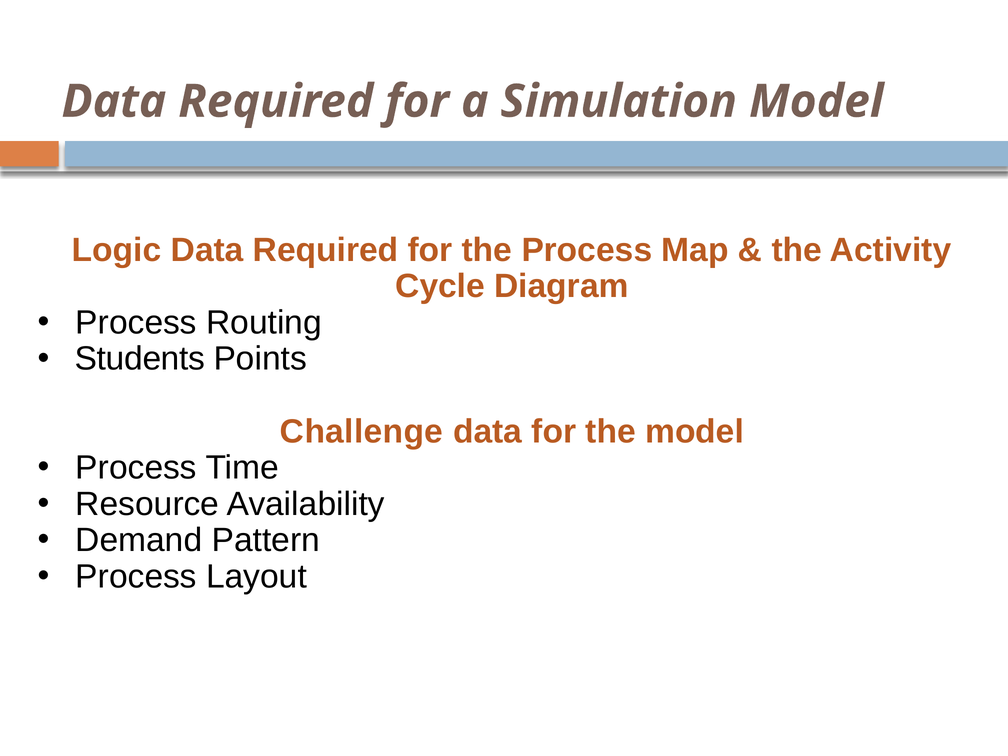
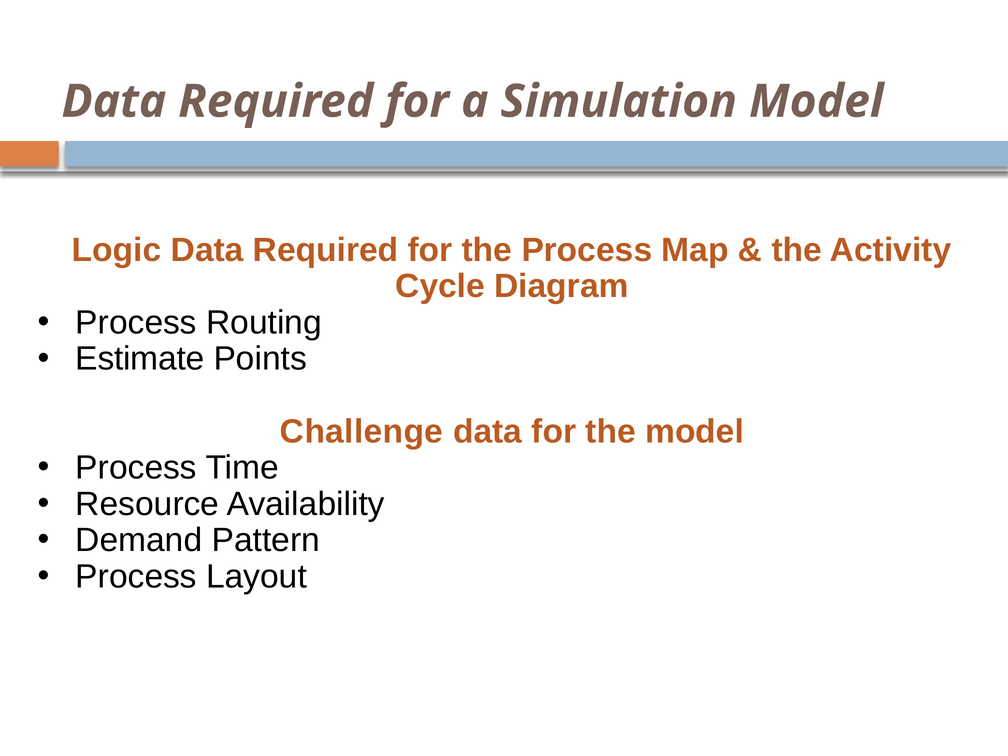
Students: Students -> Estimate
